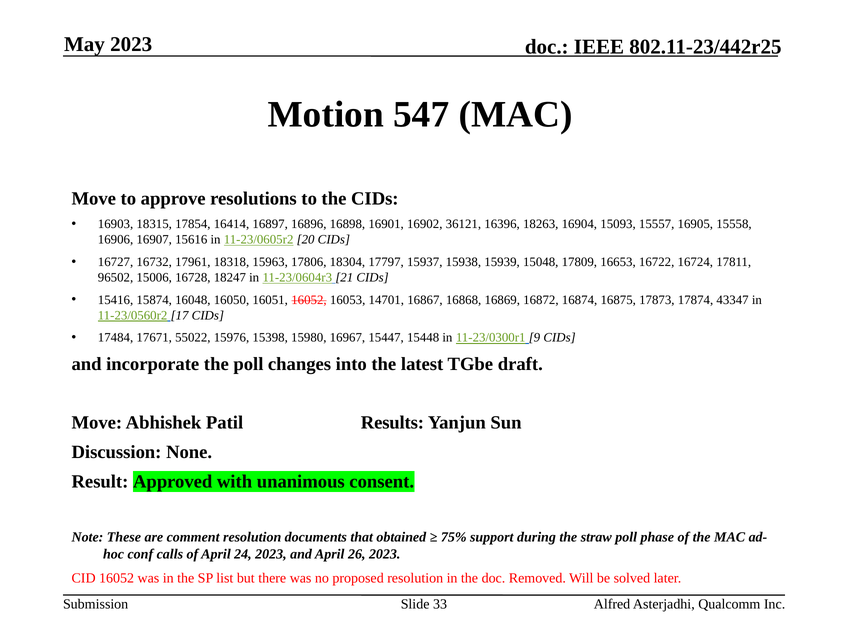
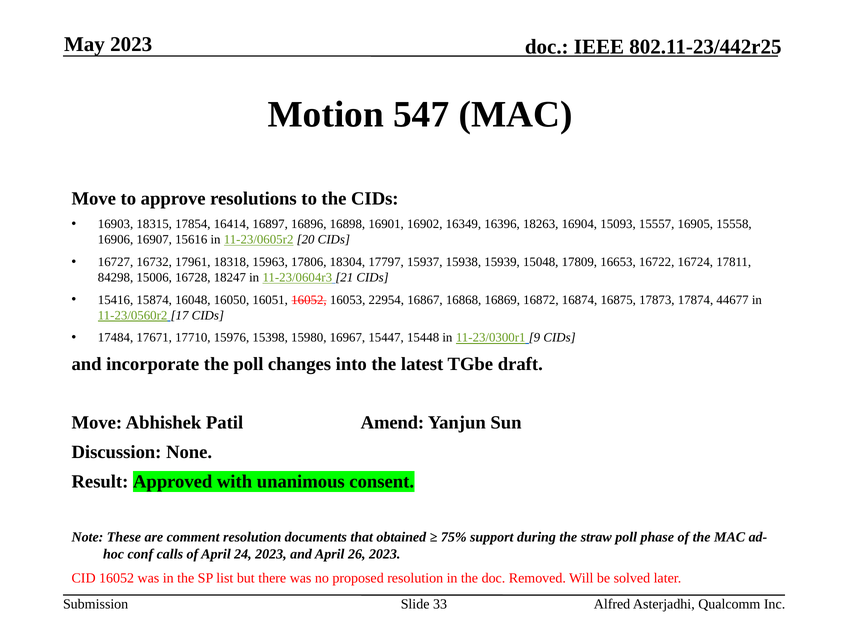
36121: 36121 -> 16349
96502: 96502 -> 84298
14701: 14701 -> 22954
43347: 43347 -> 44677
55022: 55022 -> 17710
Results: Results -> Amend
